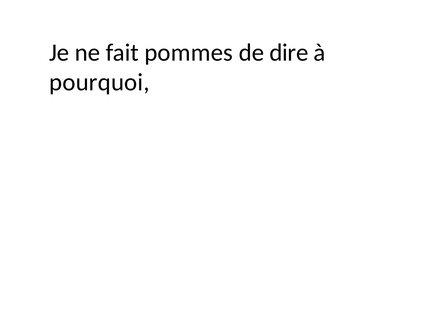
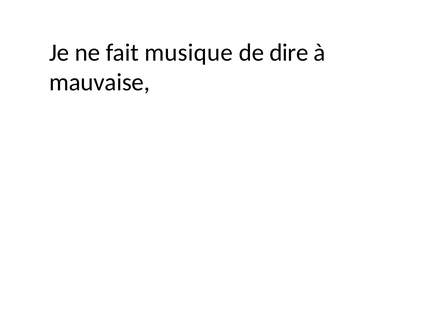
pommes: pommes -> musique
pourquoi: pourquoi -> mauvaise
